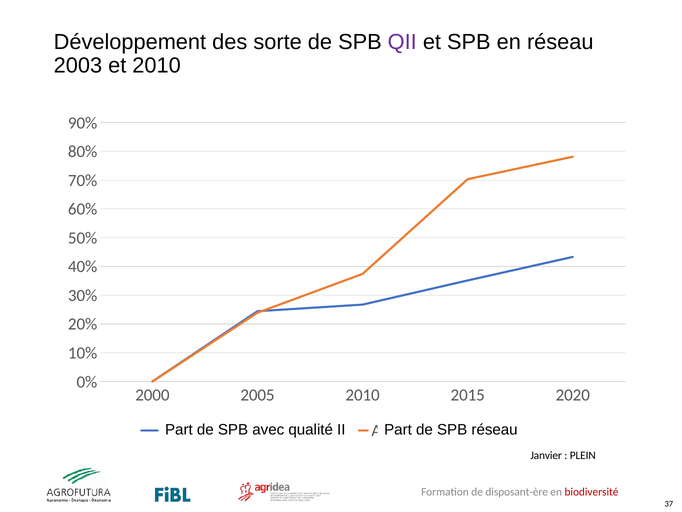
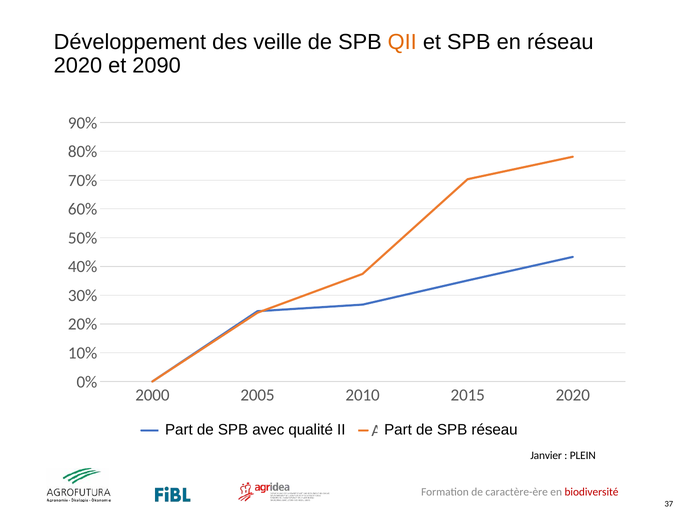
sorte: sorte -> veille
QII colour: purple -> orange
2003 at (78, 66): 2003 -> 2020
et 2010: 2010 -> 2090
disposant-ère: disposant-ère -> caractère-ère
